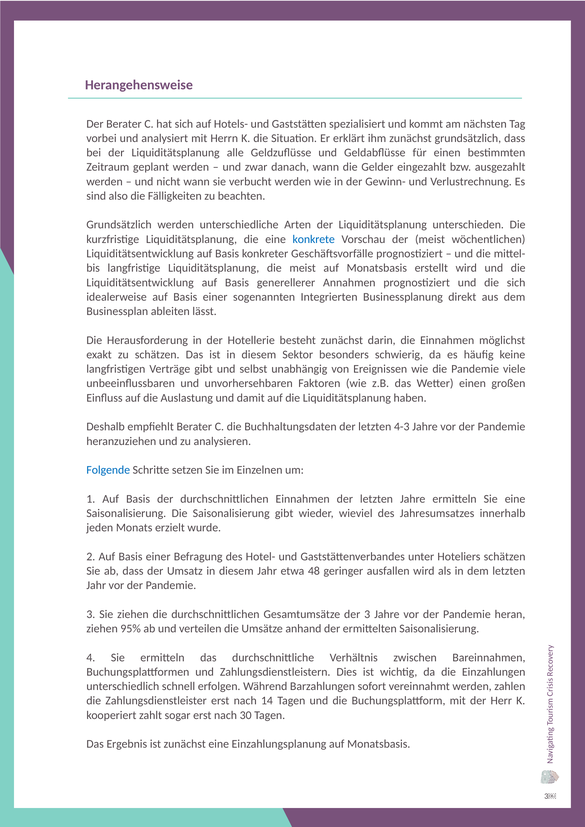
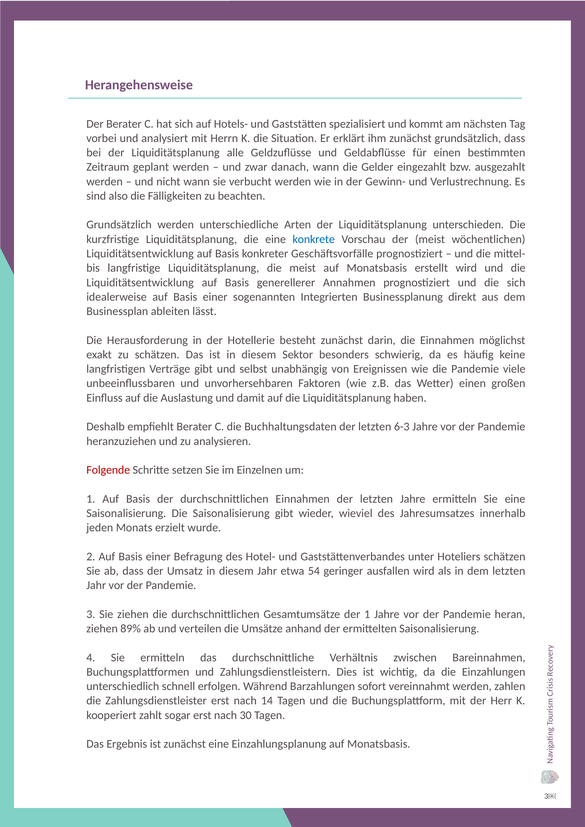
4-3: 4-3 -> 6-3
Folgende colour: blue -> red
48: 48 -> 54
der 3: 3 -> 1
95%: 95% -> 89%
